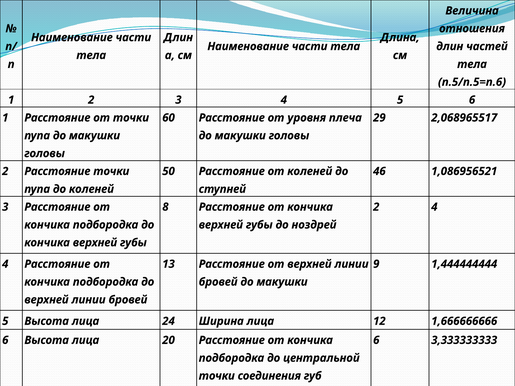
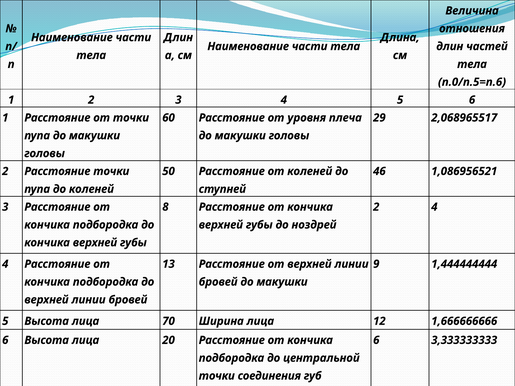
п.5/п.5=п.6: п.5/п.5=п.6 -> п.0/п.5=п.6
24: 24 -> 70
